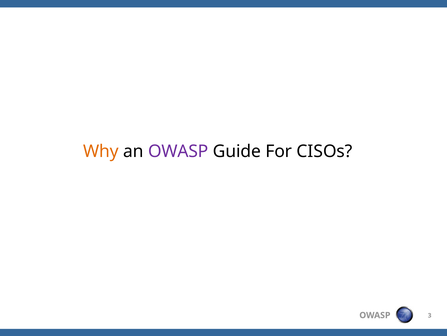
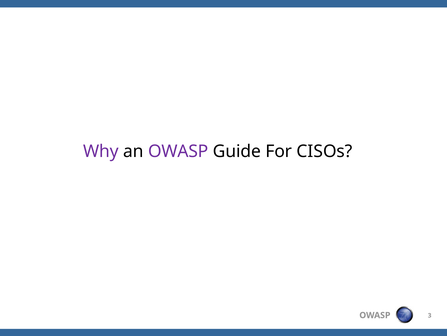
Why colour: orange -> purple
